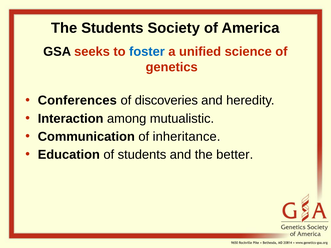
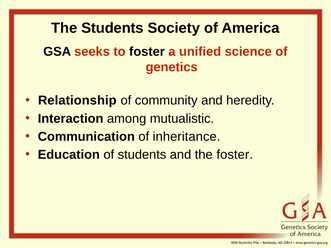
foster at (147, 52) colour: blue -> black
Conferences: Conferences -> Relationship
discoveries: discoveries -> community
the better: better -> foster
